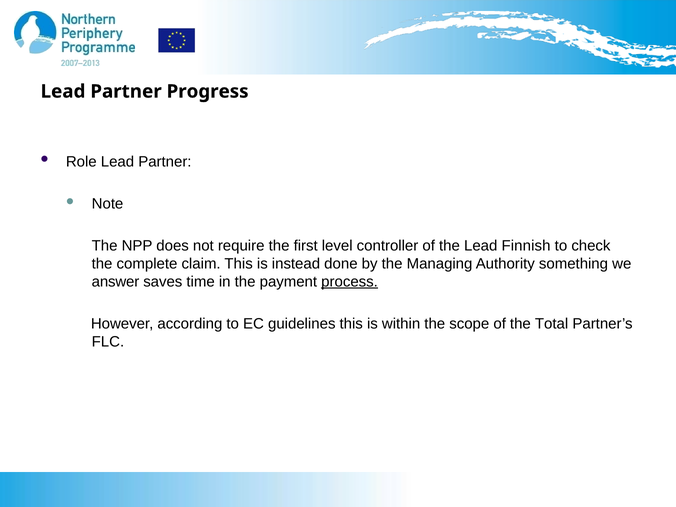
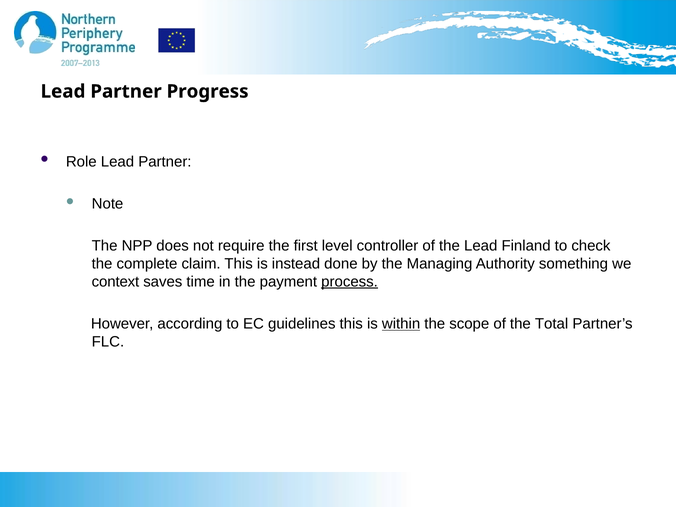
Finnish: Finnish -> Finland
answer: answer -> context
within underline: none -> present
